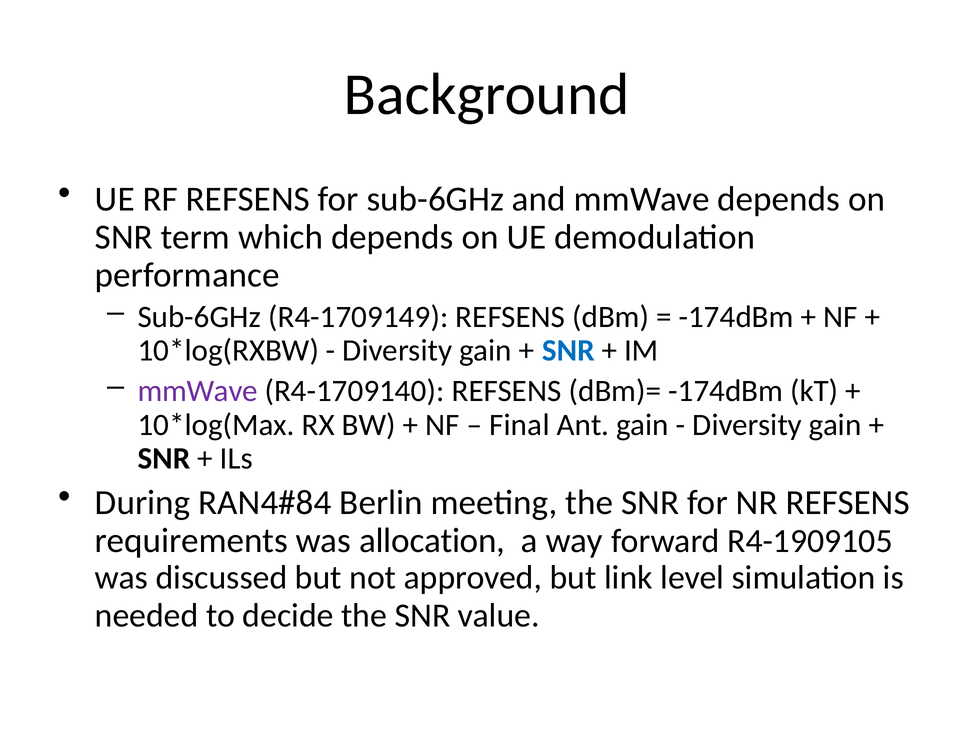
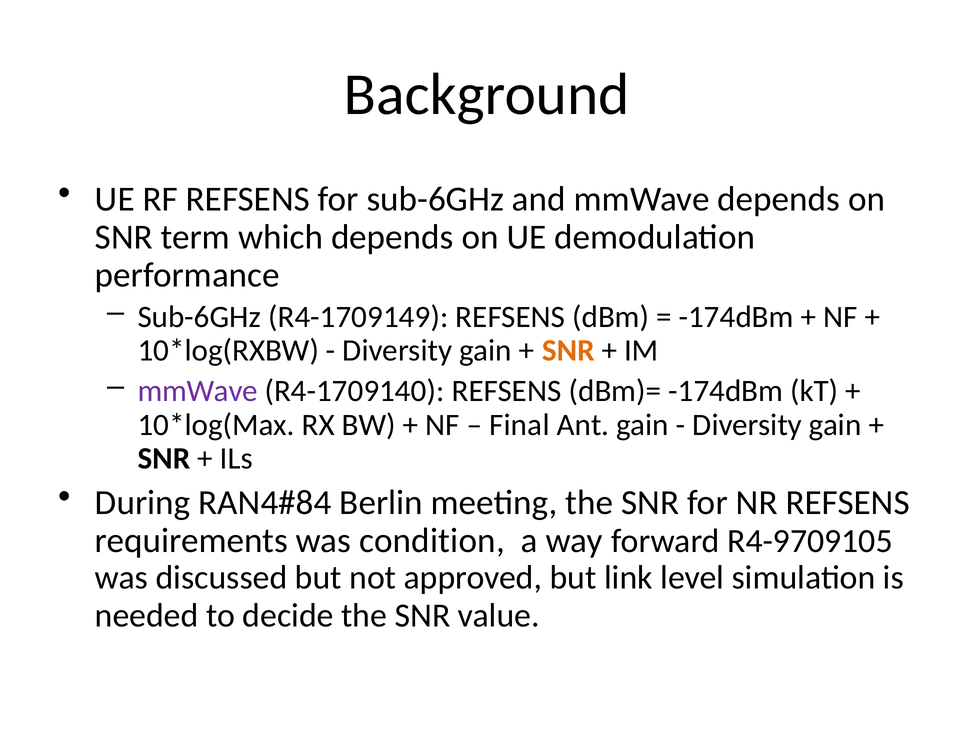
SNR at (568, 350) colour: blue -> orange
allocation: allocation -> condition
R4-1909105: R4-1909105 -> R4-9709105
